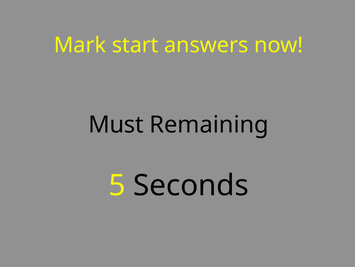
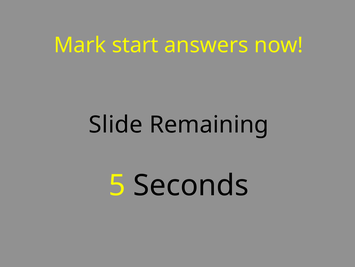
Must: Must -> Slide
